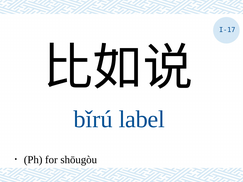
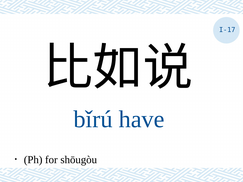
label: label -> have
